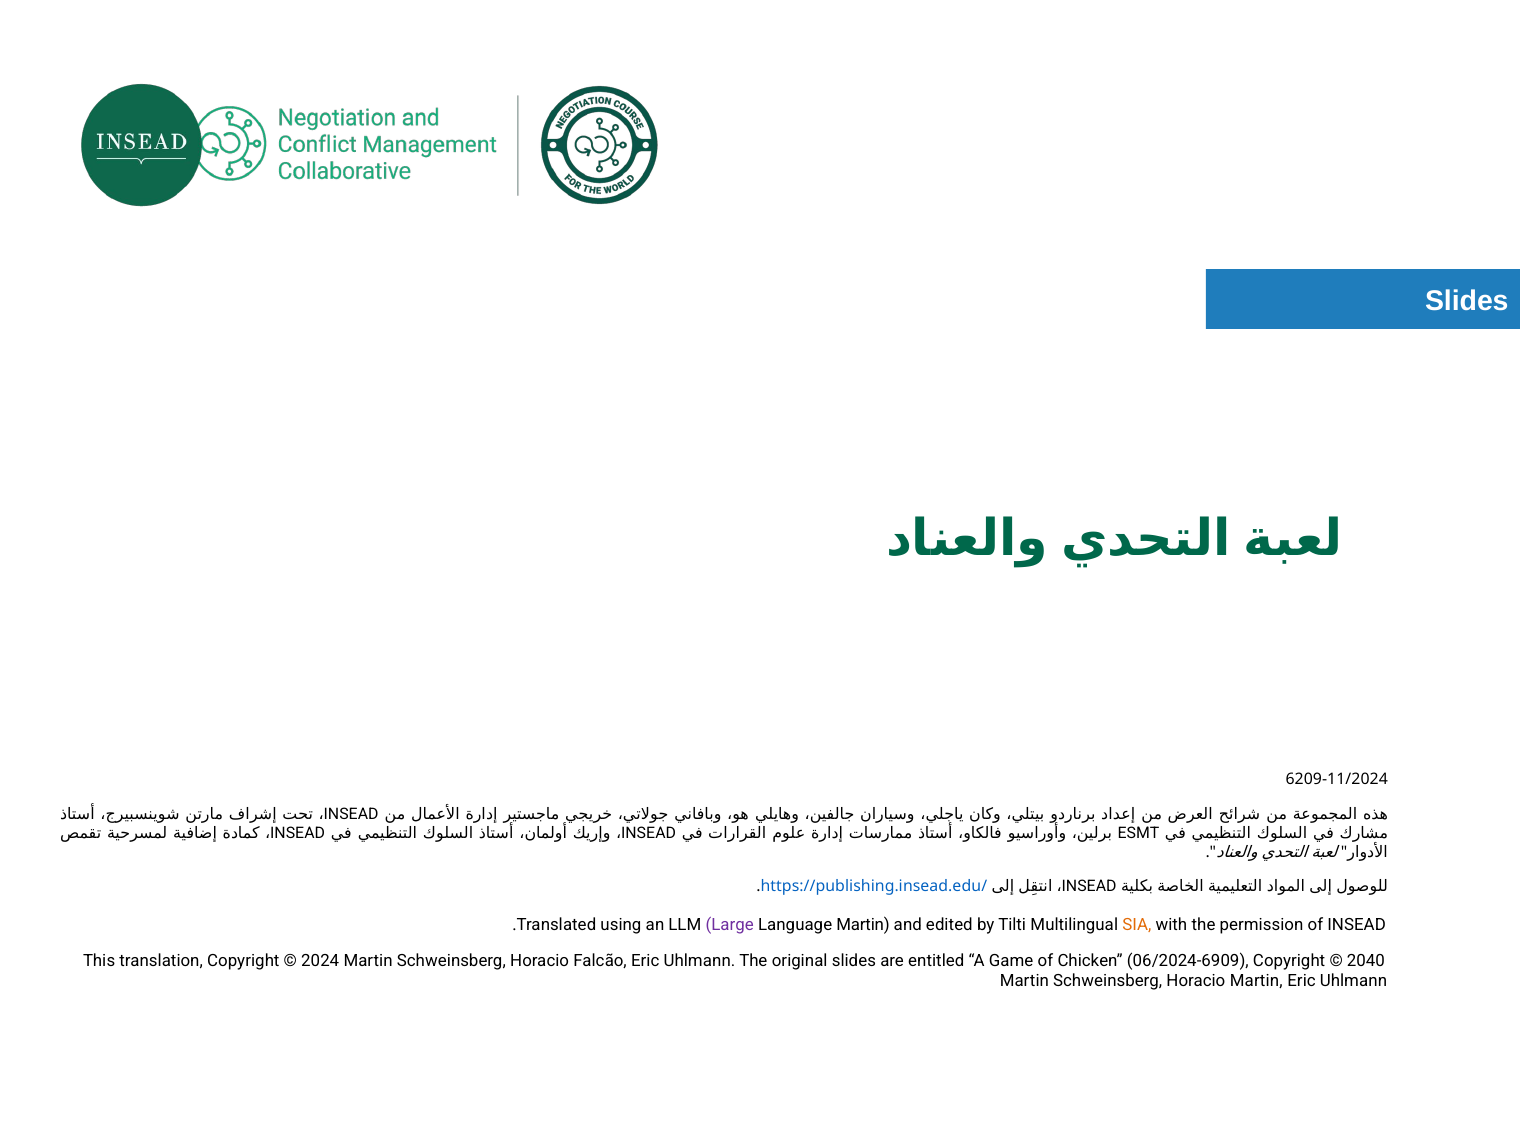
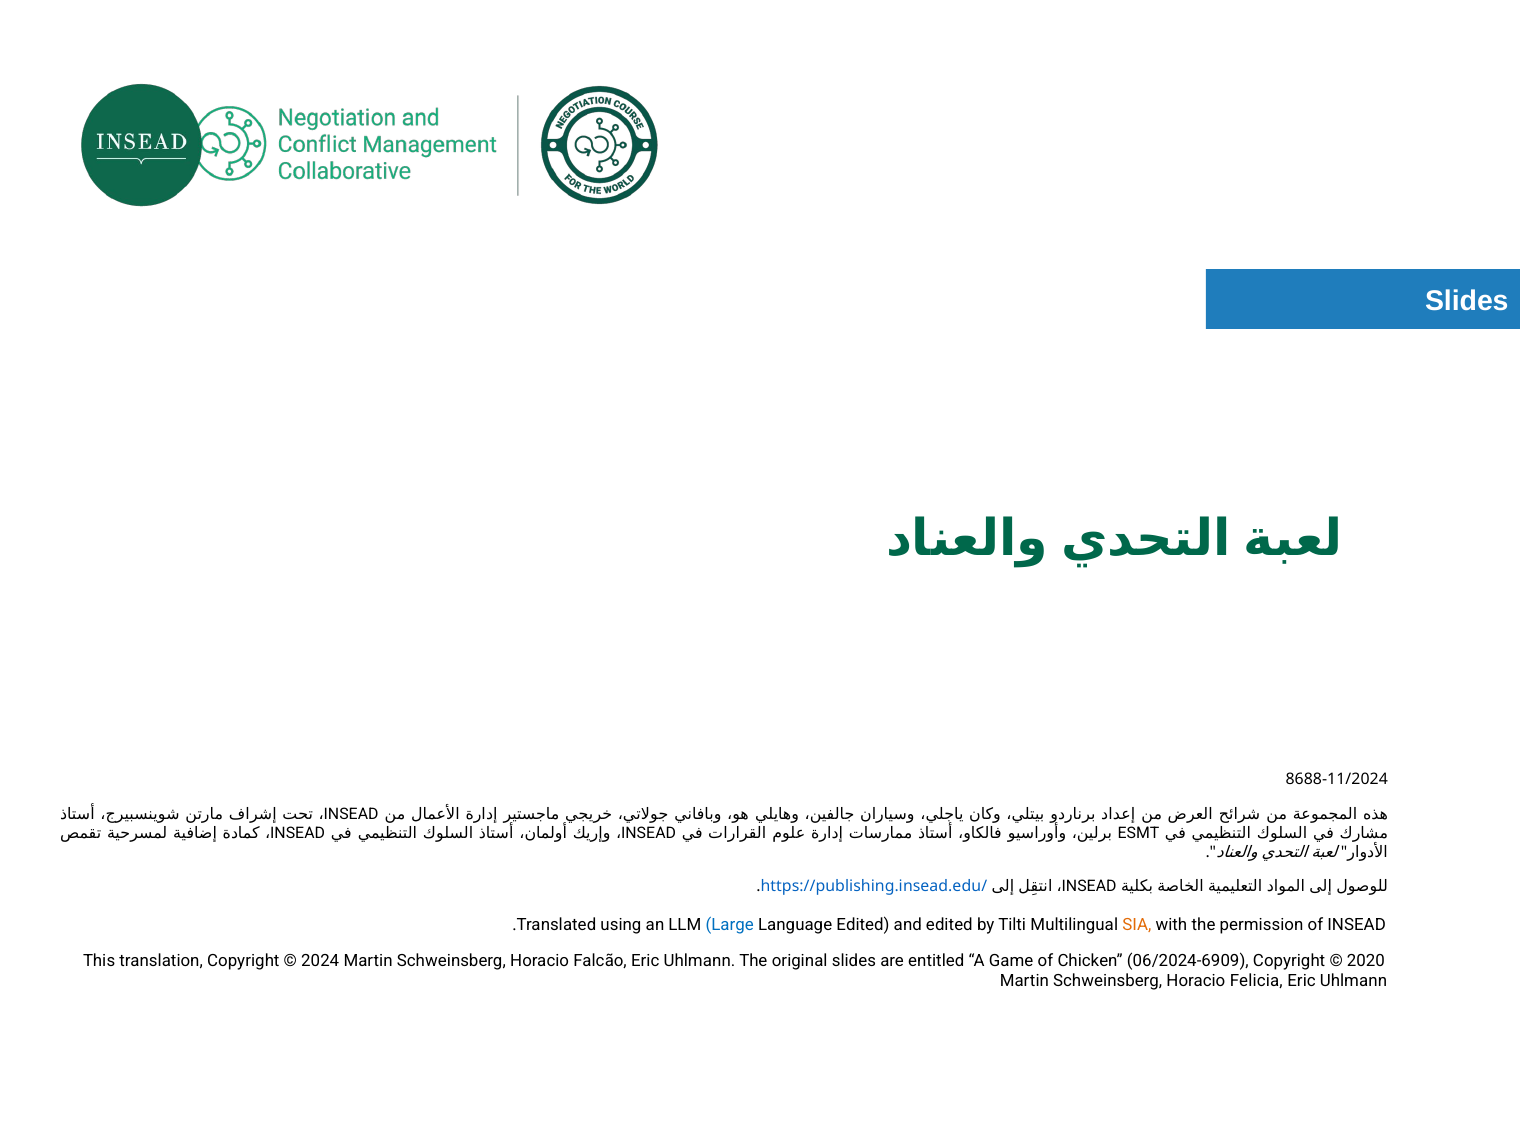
6209-11/2024: 6209-11/2024 -> 8688-11/2024
Large colour: purple -> blue
Language Martin: Martin -> Edited
2040: 2040 -> 2020
Horacio Martin: Martin -> Felicia
